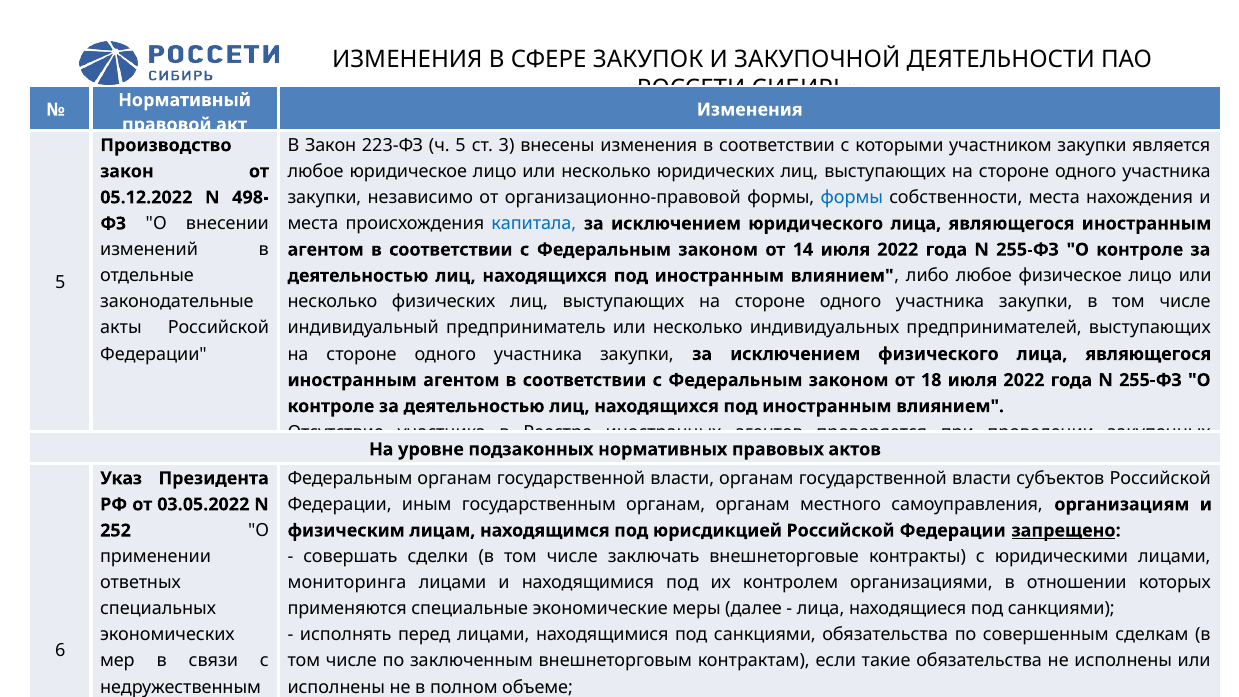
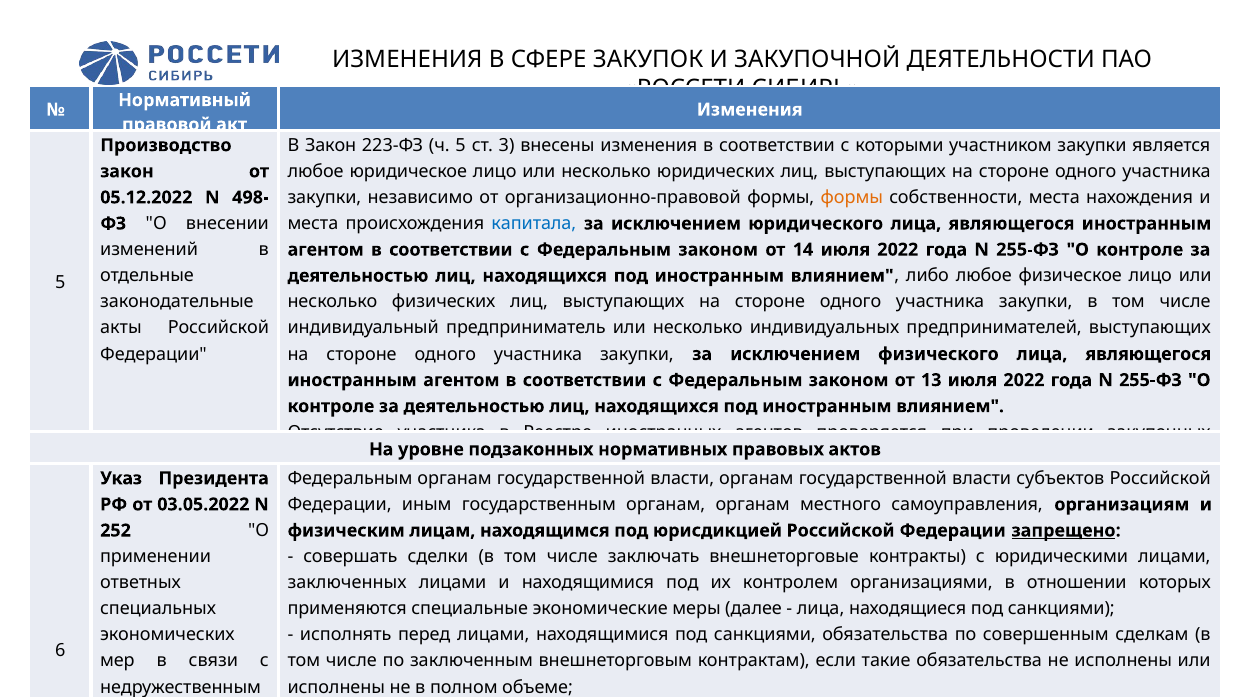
формы at (852, 197) colour: blue -> orange
18: 18 -> 13
мониторинга: мониторинга -> заключенных
